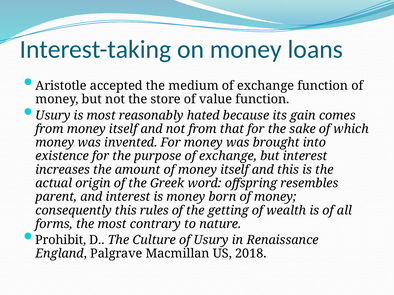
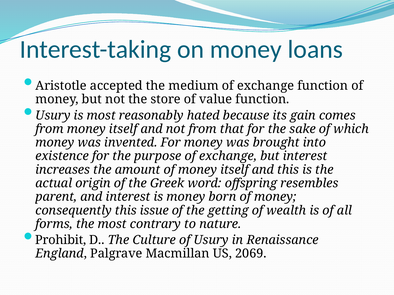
rules: rules -> issue
2018: 2018 -> 2069
